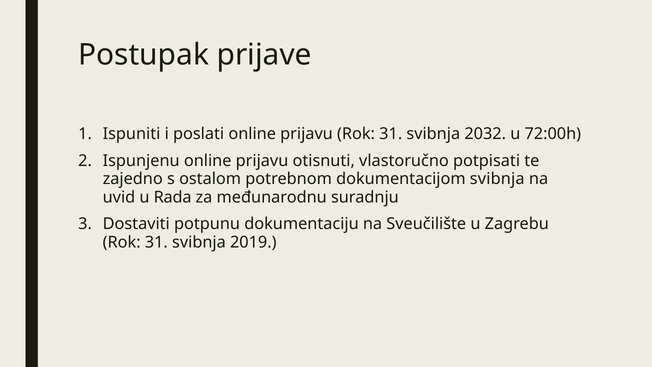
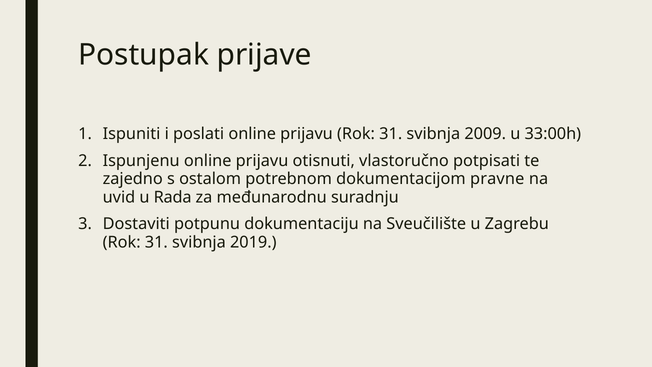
2032: 2032 -> 2009
72:00h: 72:00h -> 33:00h
dokumentacijom svibnja: svibnja -> pravne
